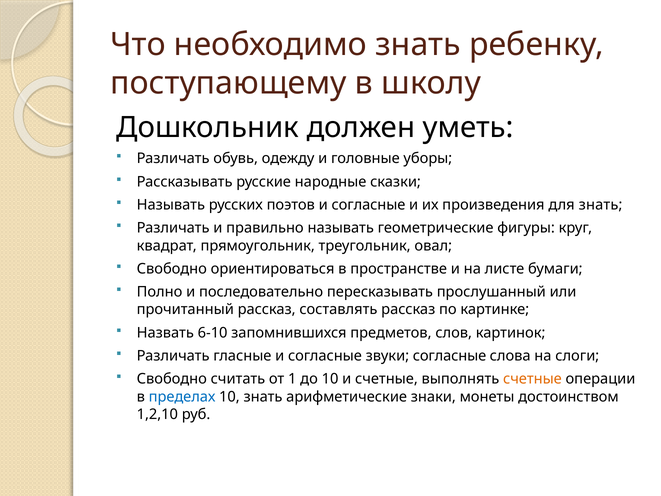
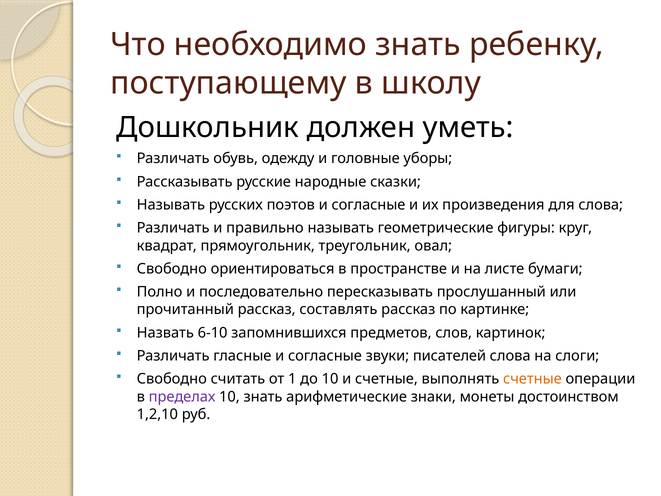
для знать: знать -> слова
звуки согласные: согласные -> писателей
пределах colour: blue -> purple
